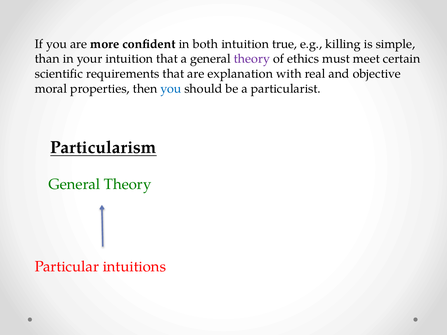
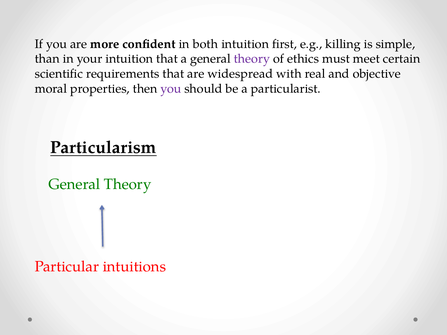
true: true -> first
explanation: explanation -> widespread
you at (171, 89) colour: blue -> purple
